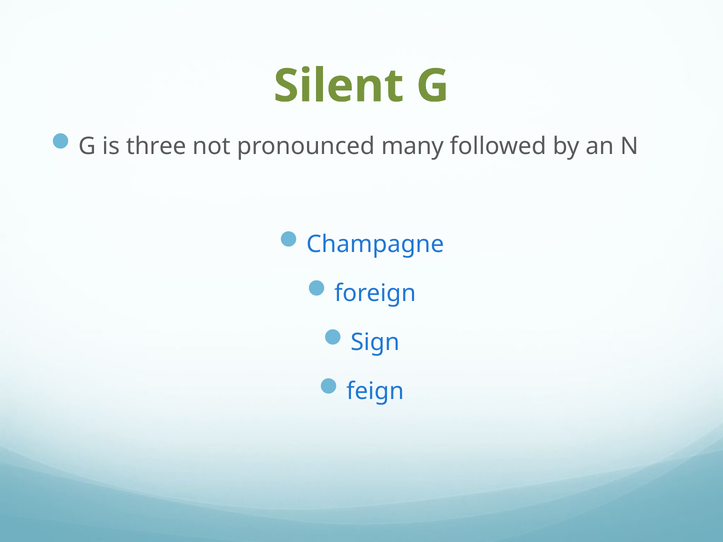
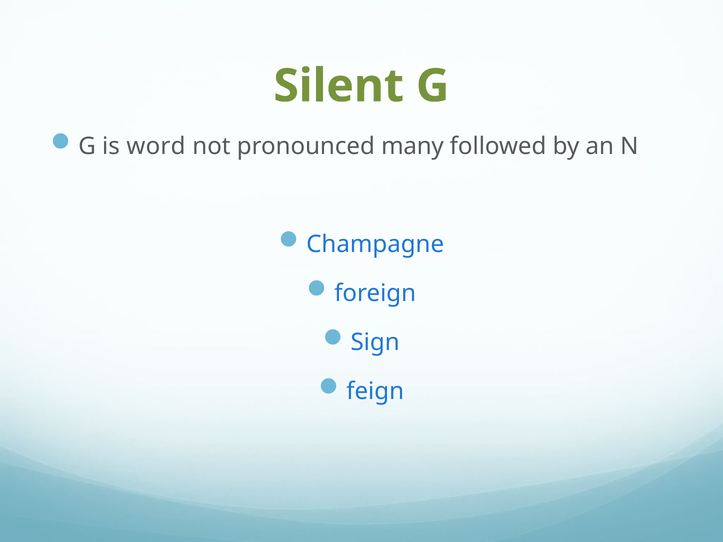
three: three -> word
